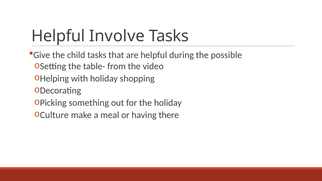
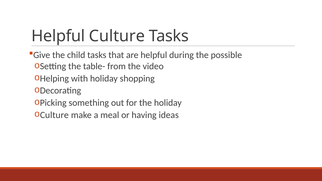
Helpful Involve: Involve -> Culture
there: there -> ideas
